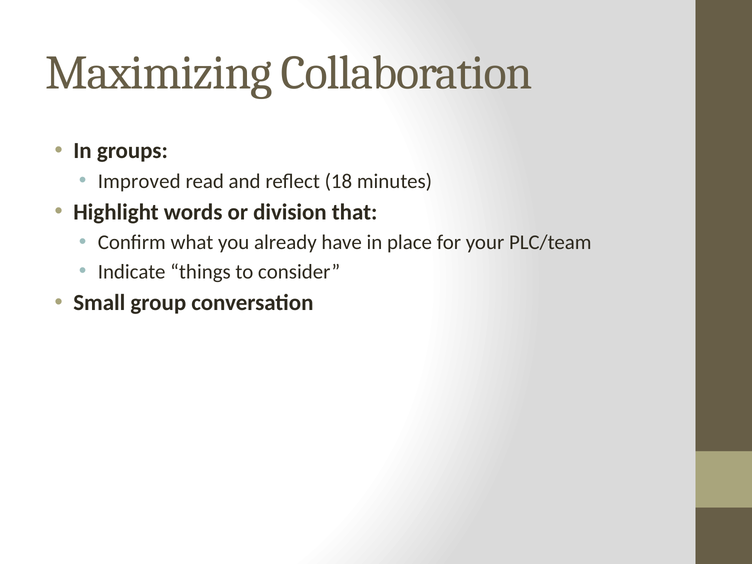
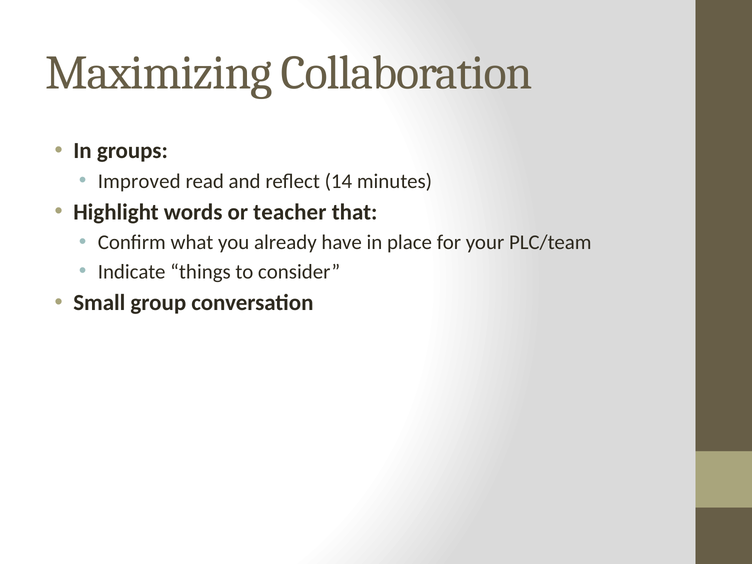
18: 18 -> 14
division: division -> teacher
